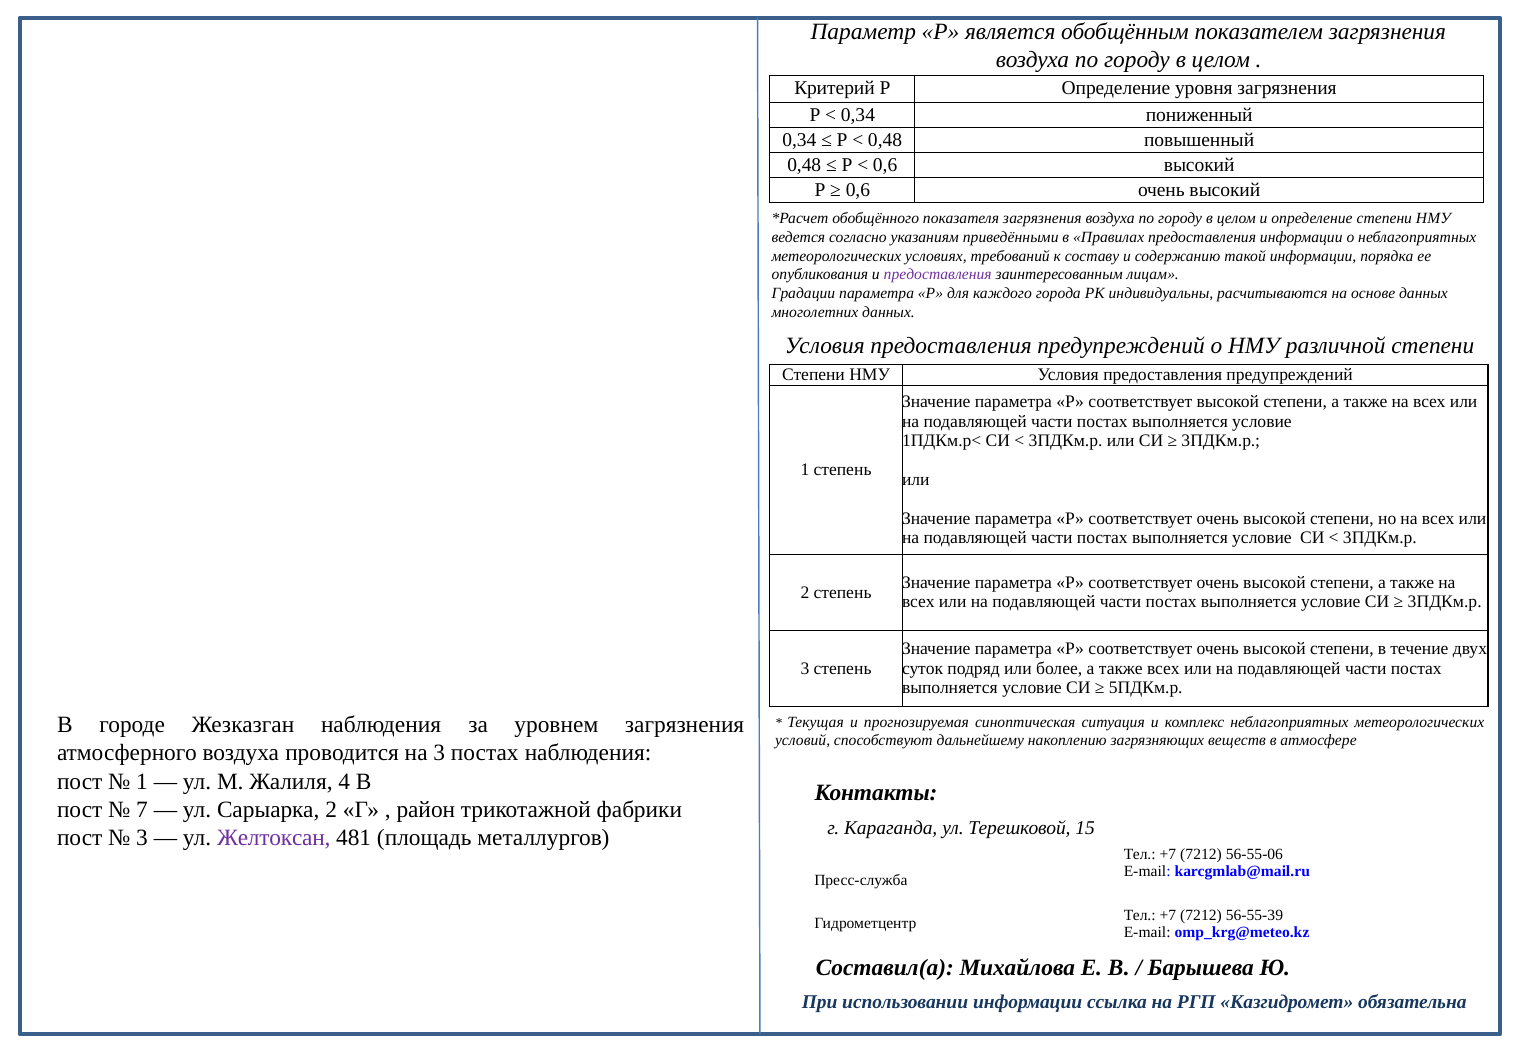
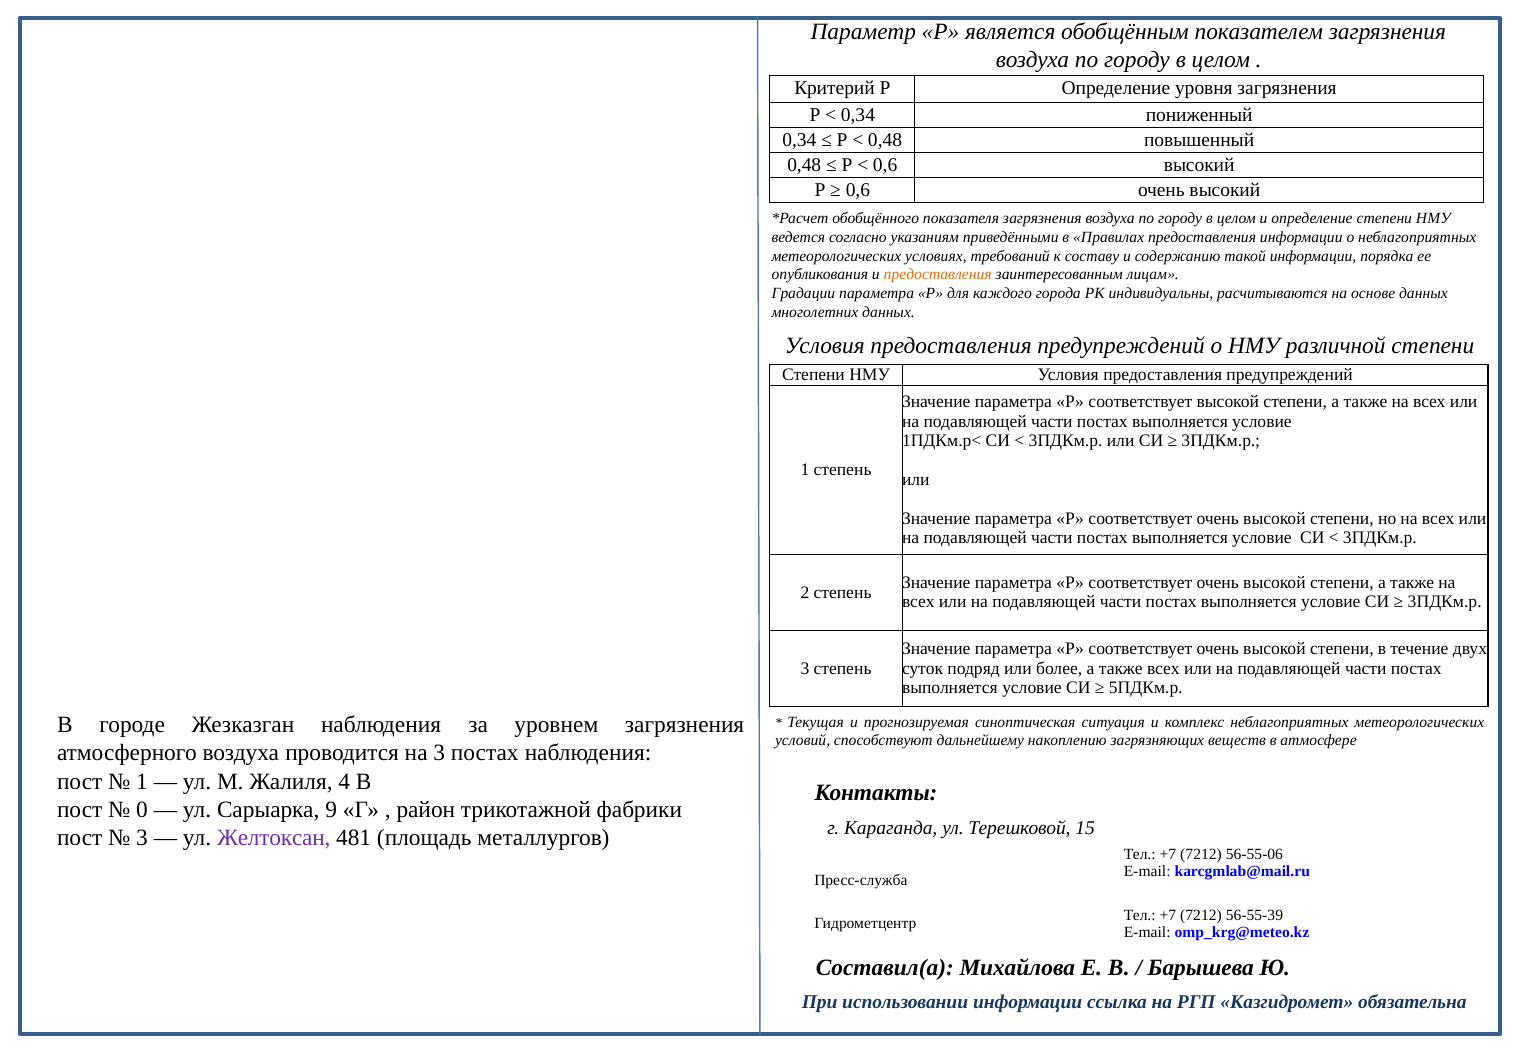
предоставления at (938, 275) colour: purple -> orange
7: 7 -> 0
Сарыарка 2: 2 -> 9
